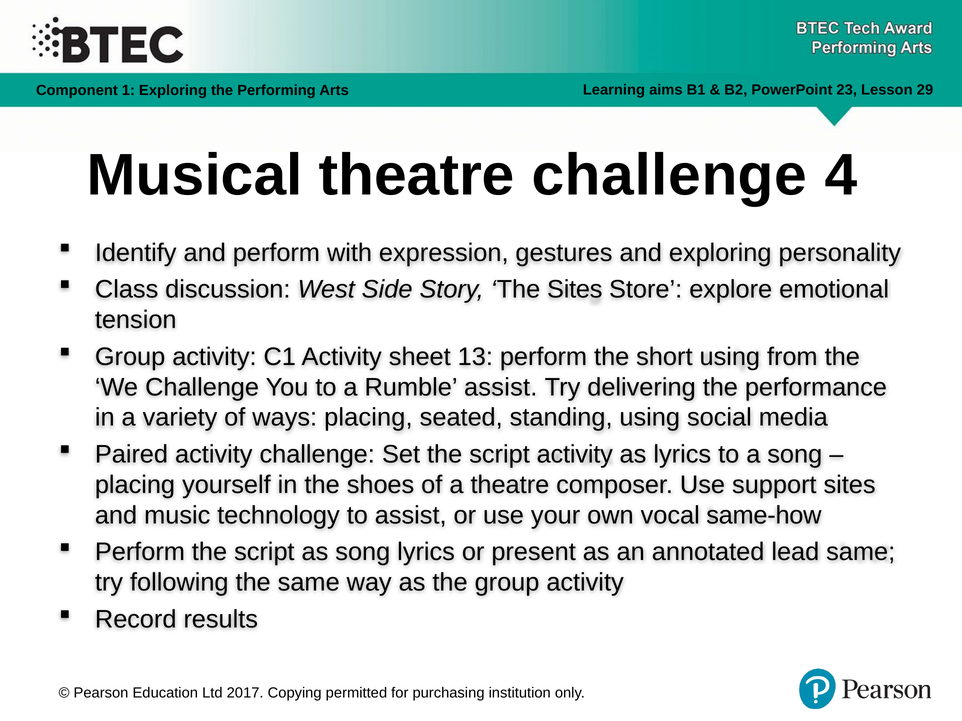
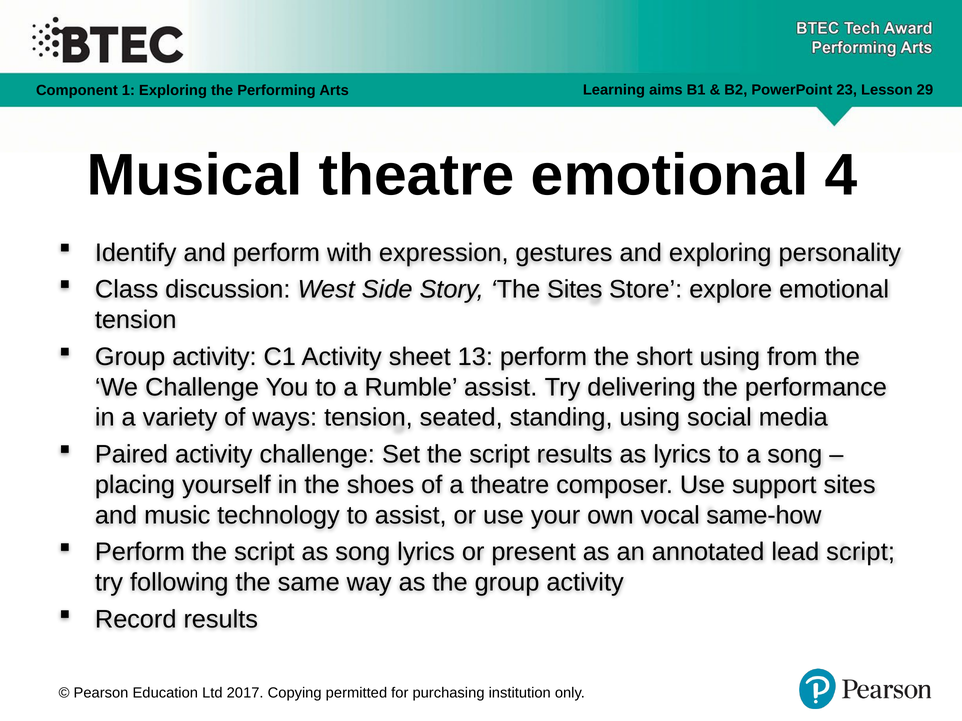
theatre challenge: challenge -> emotional
ways placing: placing -> tension
script activity: activity -> results
lead same: same -> script
